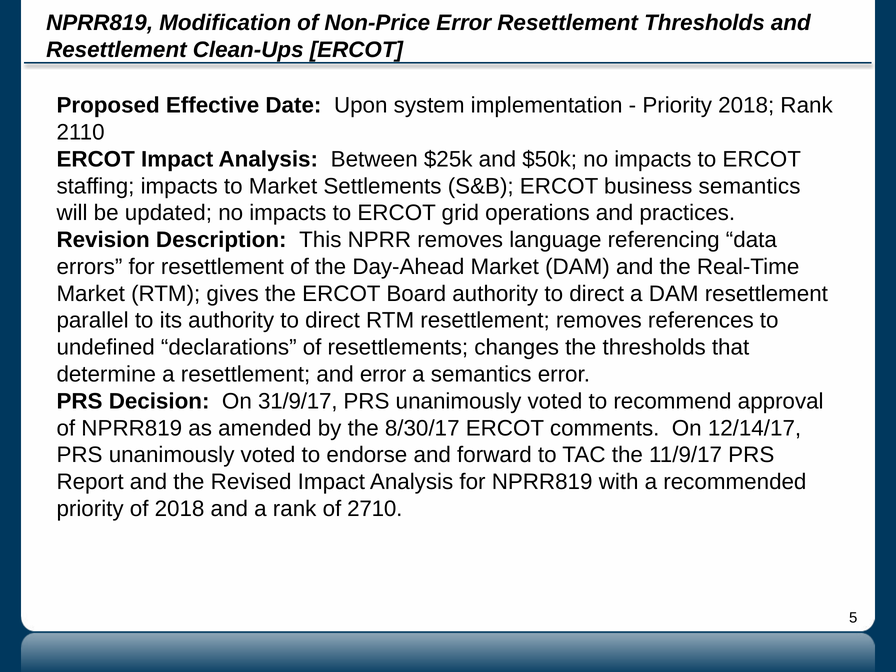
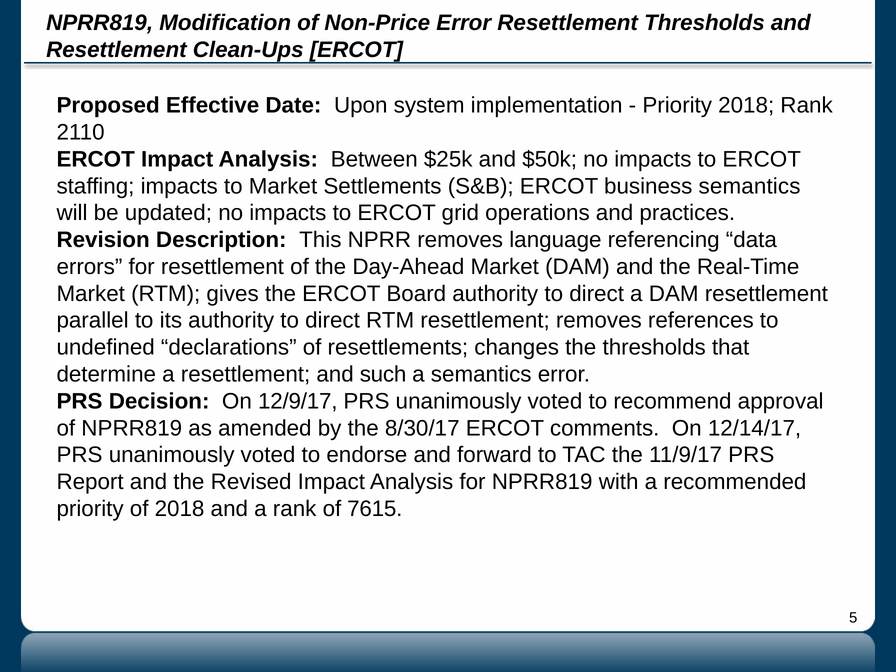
and error: error -> such
31/9/17: 31/9/17 -> 12/9/17
2710: 2710 -> 7615
